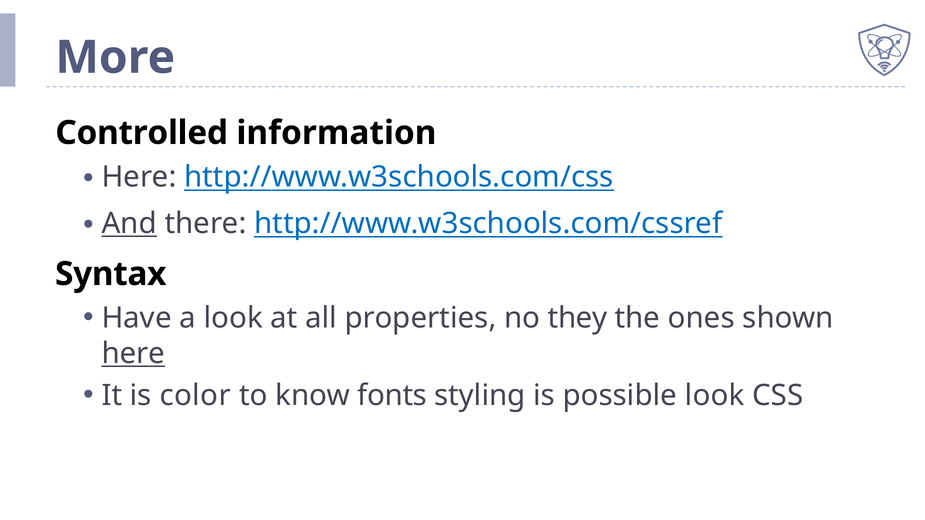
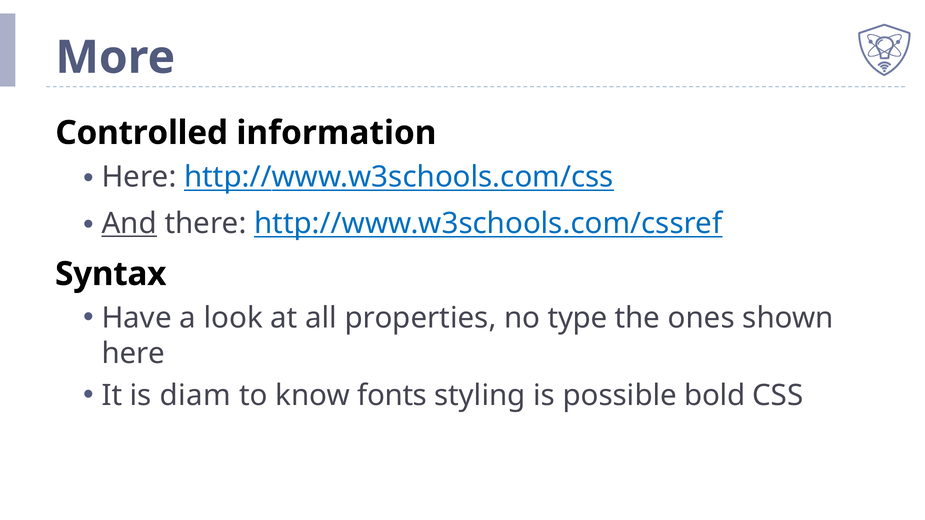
they: they -> type
here at (133, 354) underline: present -> none
color: color -> diam
possible look: look -> bold
